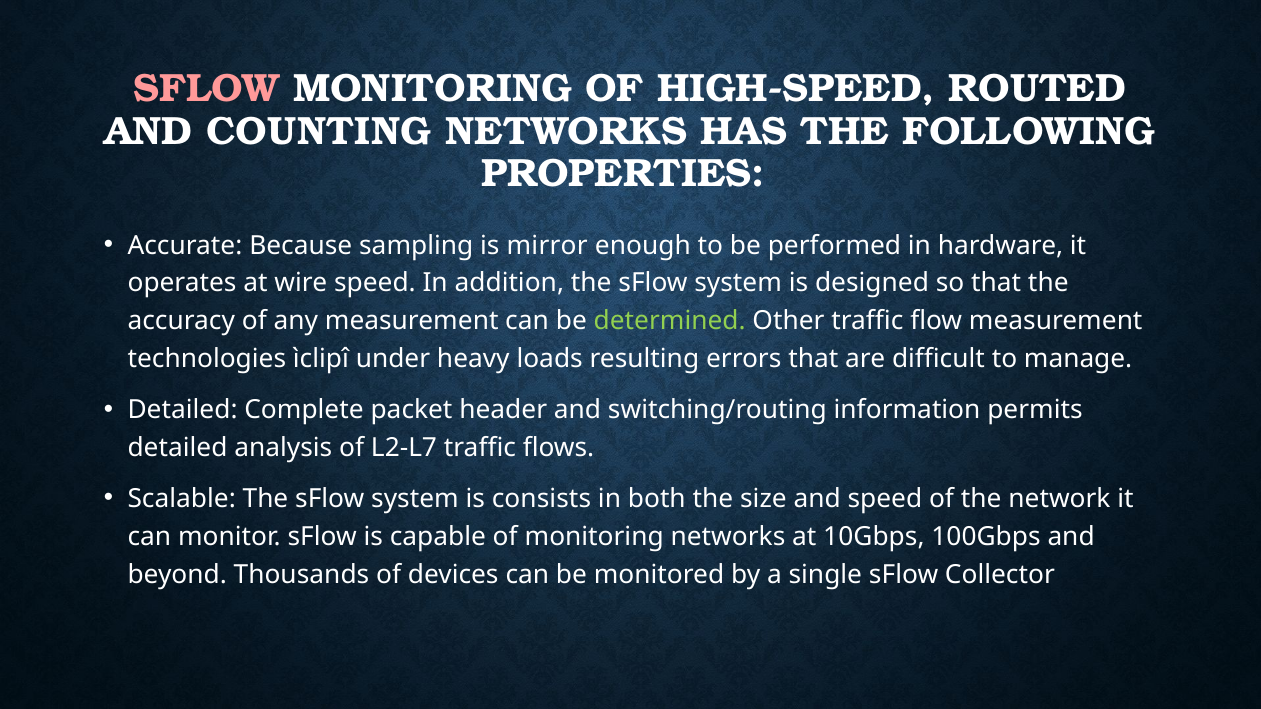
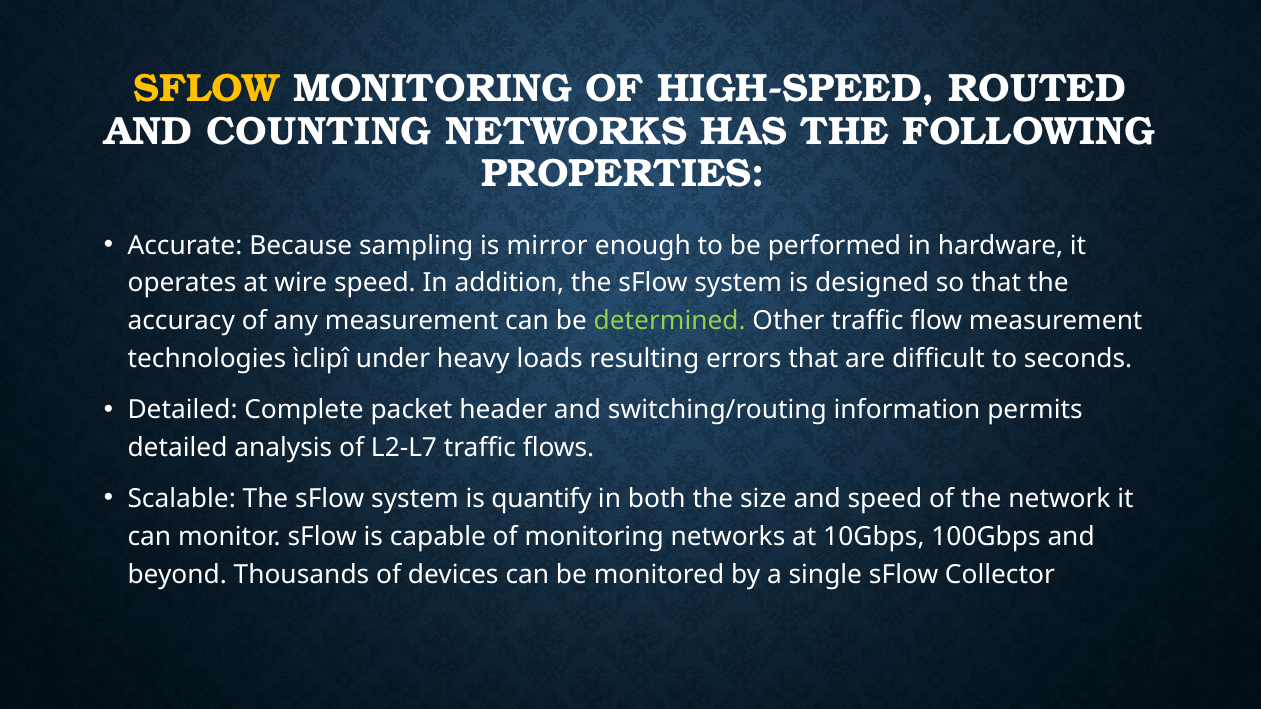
SFLOW at (207, 89) colour: pink -> yellow
manage: manage -> seconds
consists: consists -> quantify
